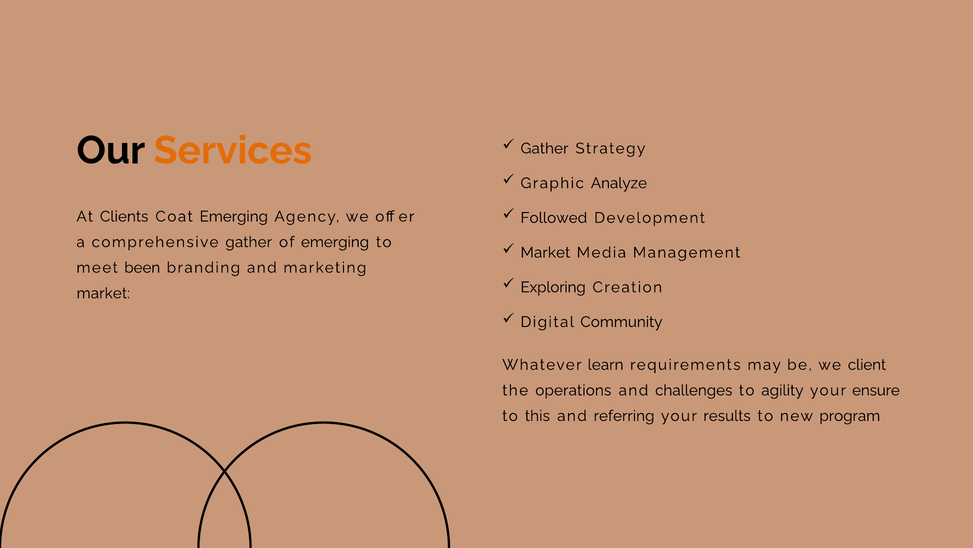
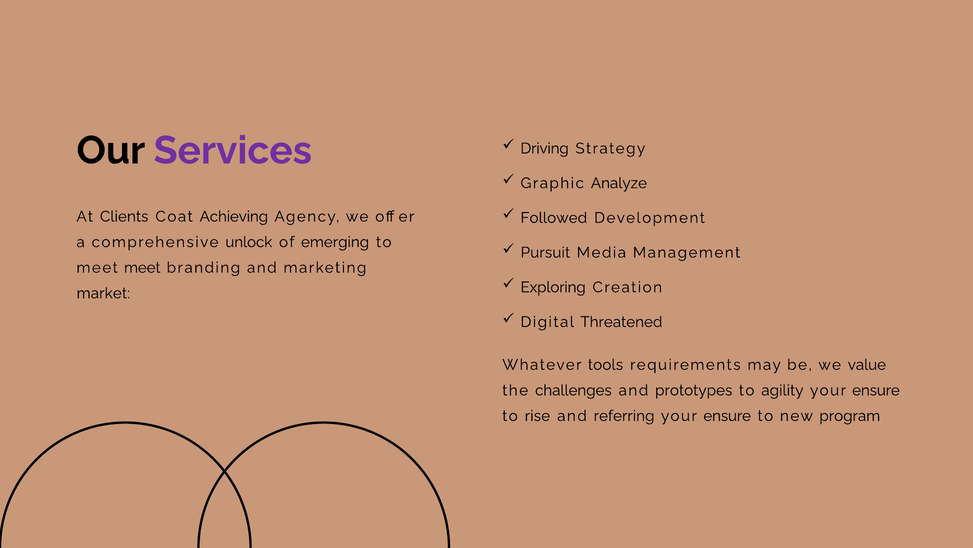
Services colour: orange -> purple
Gather at (544, 148): Gather -> Driving
Coat Emerging: Emerging -> Achieving
comprehensive gather: gather -> unlock
Market at (545, 252): Market -> Pursuit
meet been: been -> meet
Community: Community -> Threatened
learn: learn -> tools
client: client -> value
operations: operations -> challenges
challenges: challenges -> prototypes
this: this -> rise
results at (727, 416): results -> ensure
